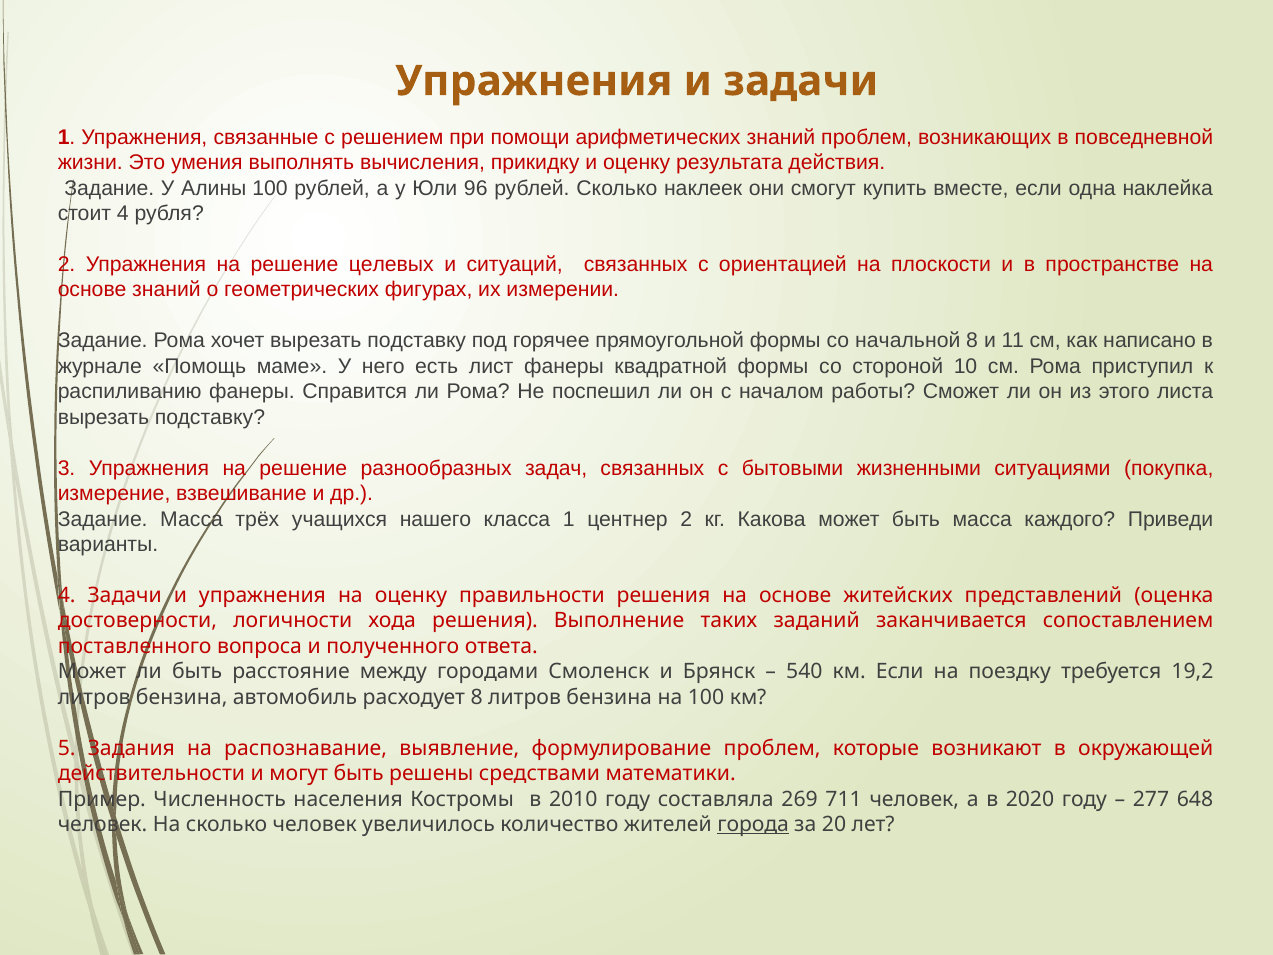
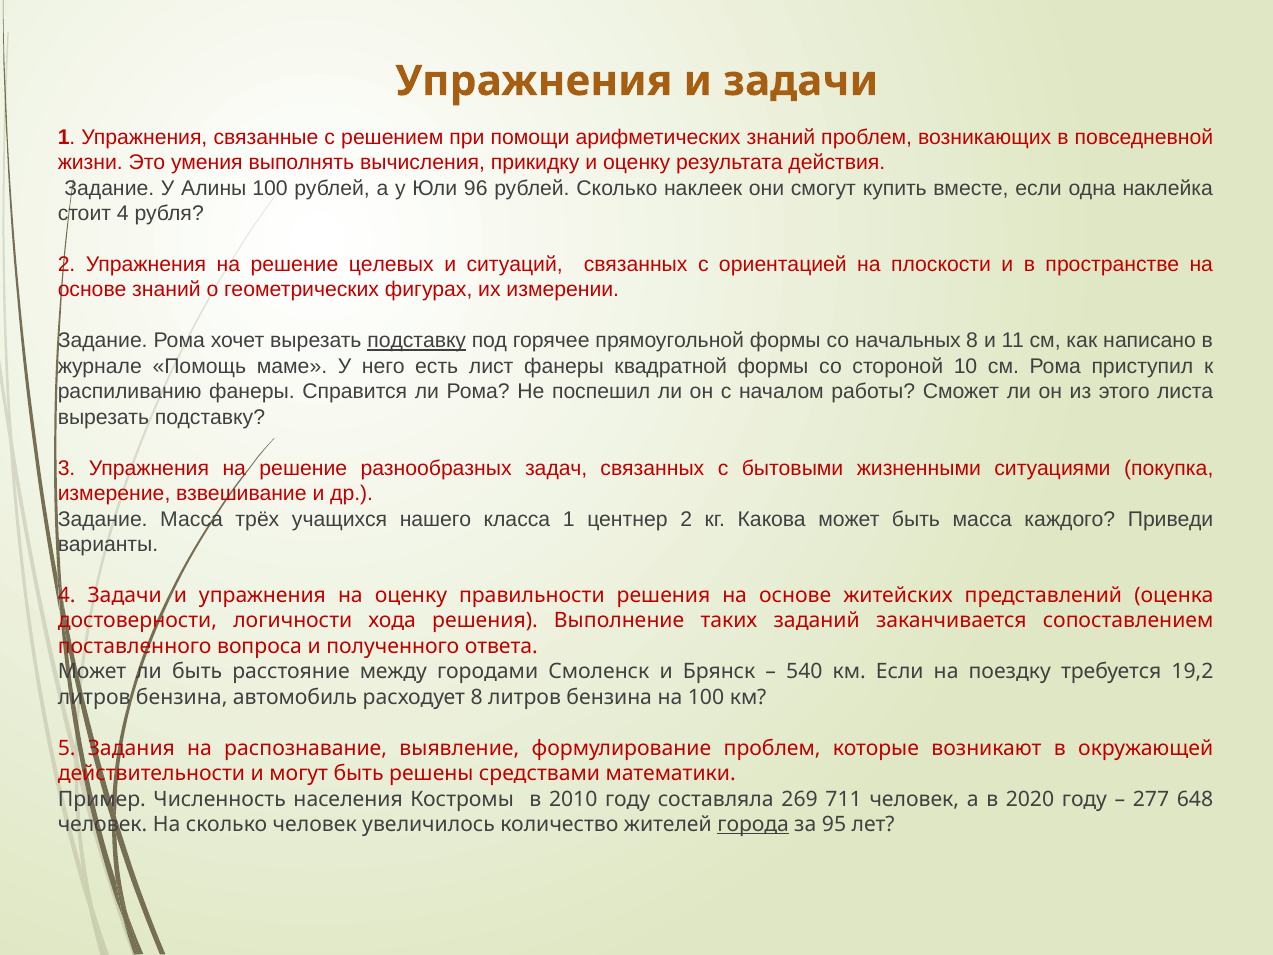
подставку at (417, 341) underline: none -> present
начальной: начальной -> начальных
20: 20 -> 95
